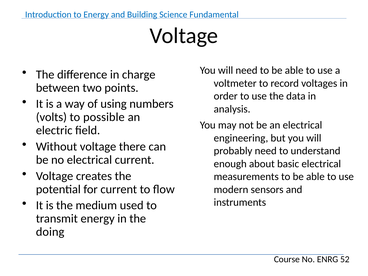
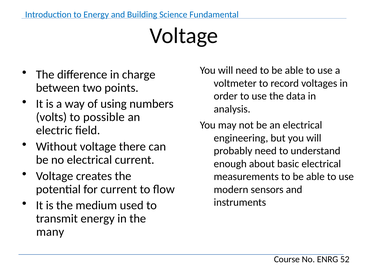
doing: doing -> many
